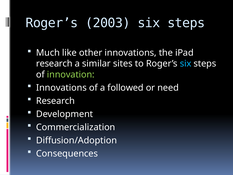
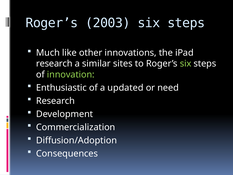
six at (186, 64) colour: light blue -> light green
Innovations at (61, 88): Innovations -> Enthusiastic
followed: followed -> updated
